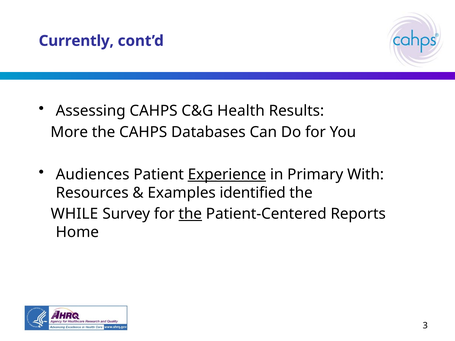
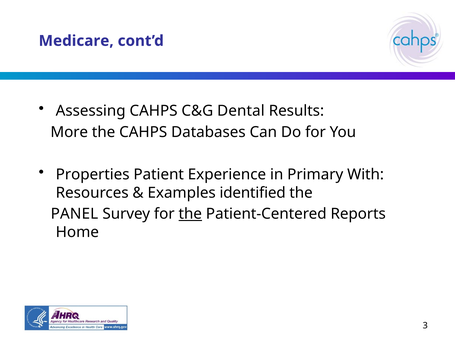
Currently: Currently -> Medicare
Health: Health -> Dental
Audiences: Audiences -> Properties
Experience underline: present -> none
WHILE: WHILE -> PANEL
